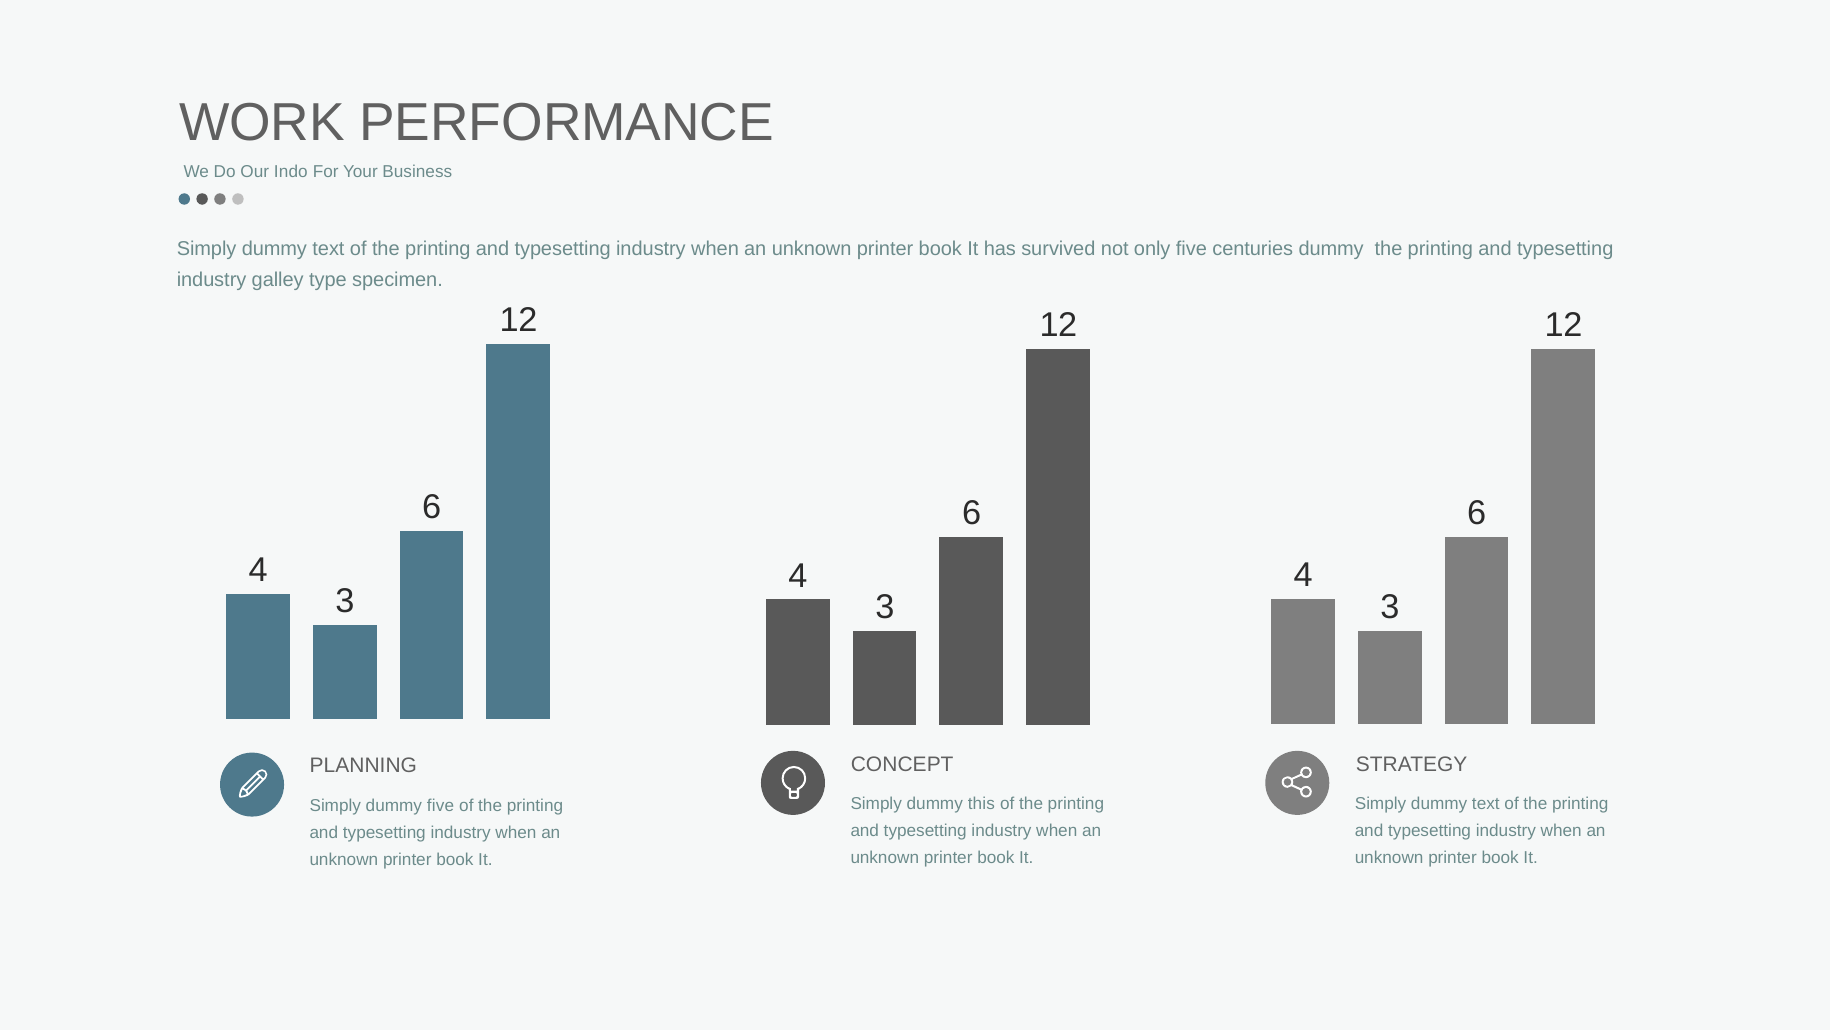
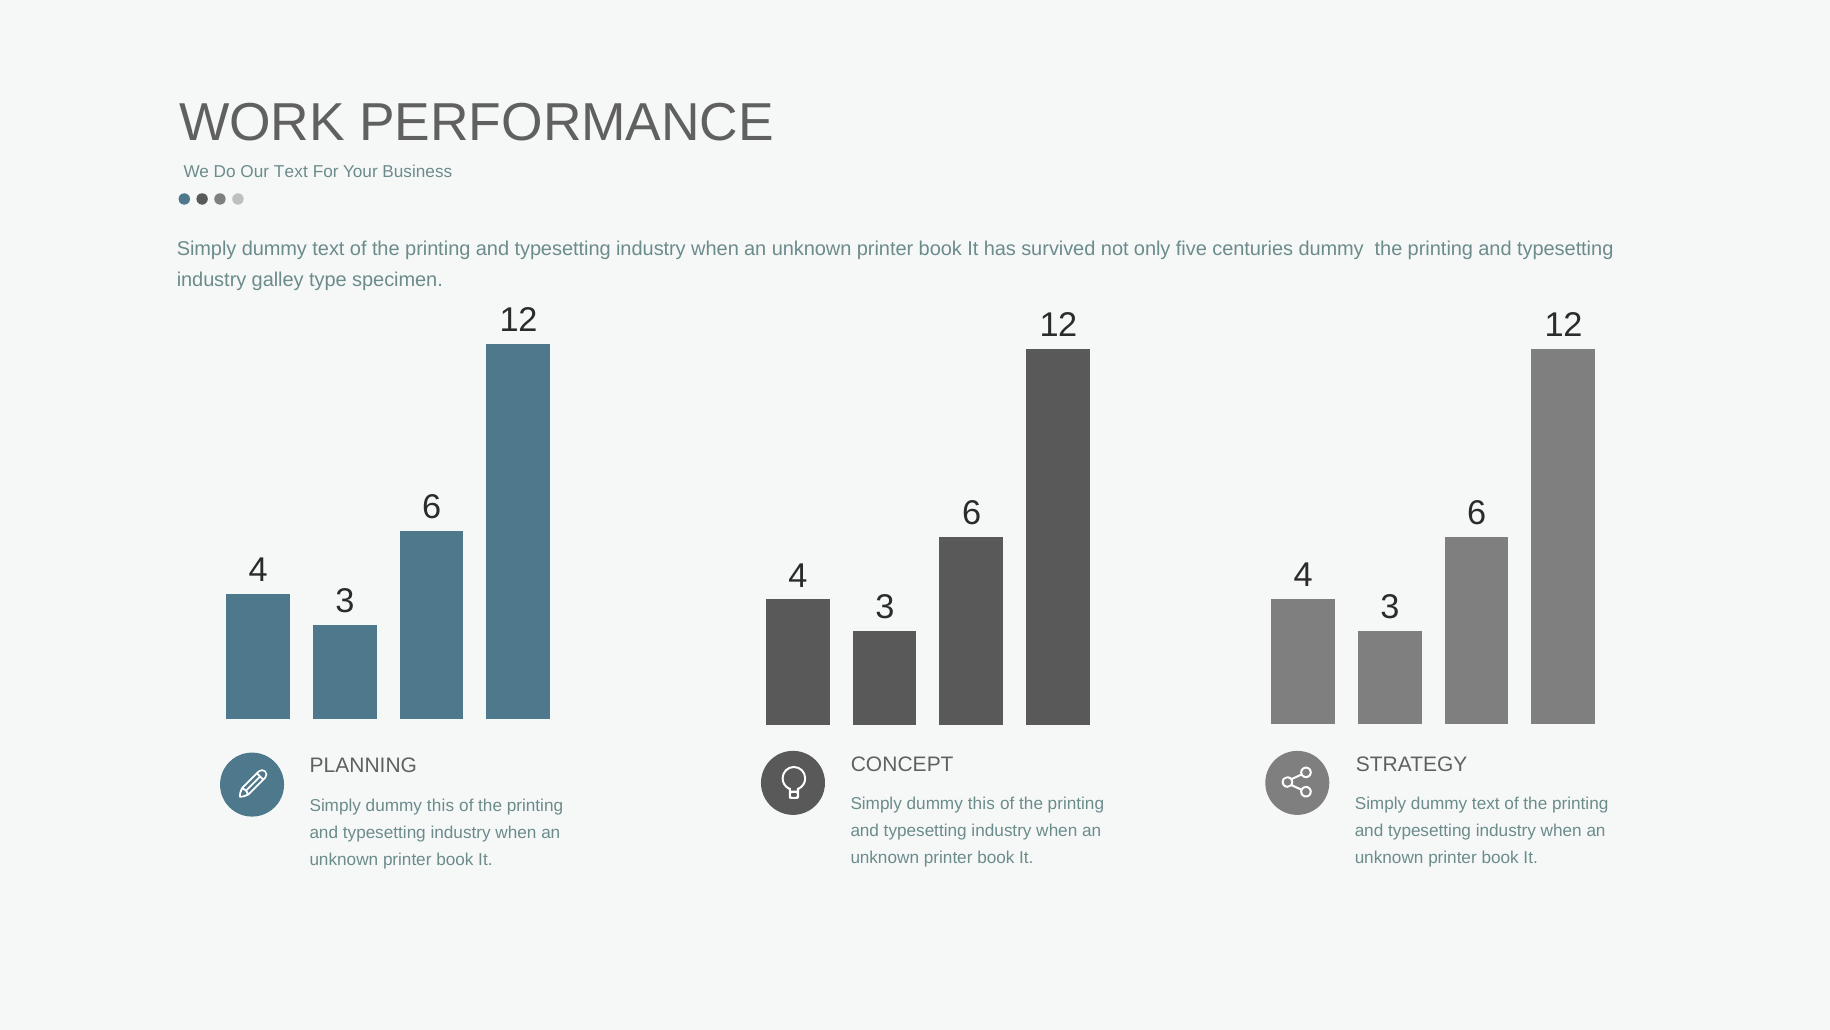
Our Indo: Indo -> Text
five at (440, 805): five -> this
